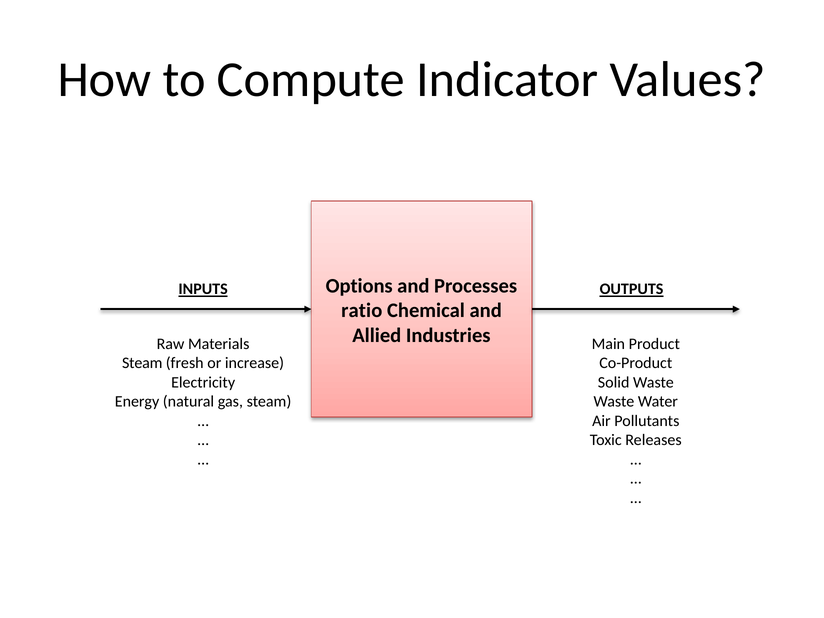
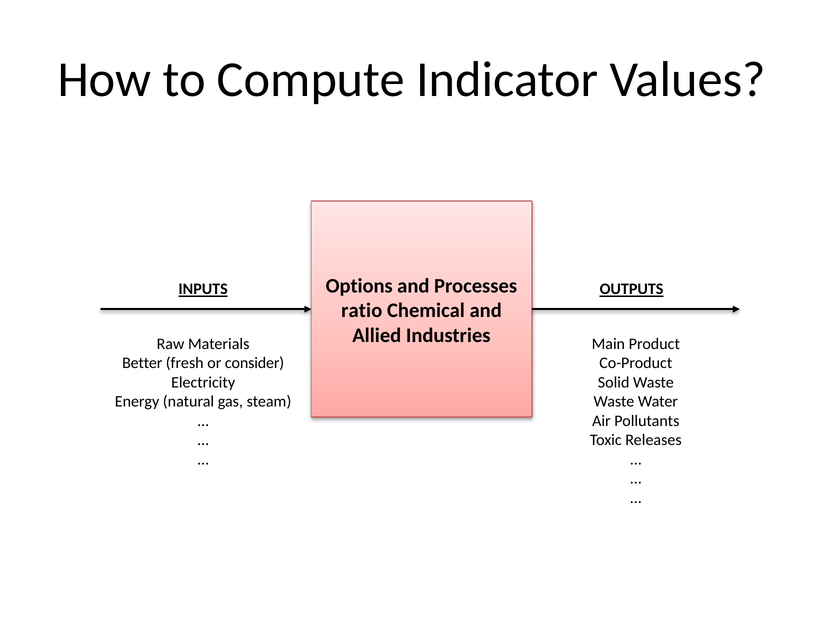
Steam at (142, 363): Steam -> Better
increase: increase -> consider
